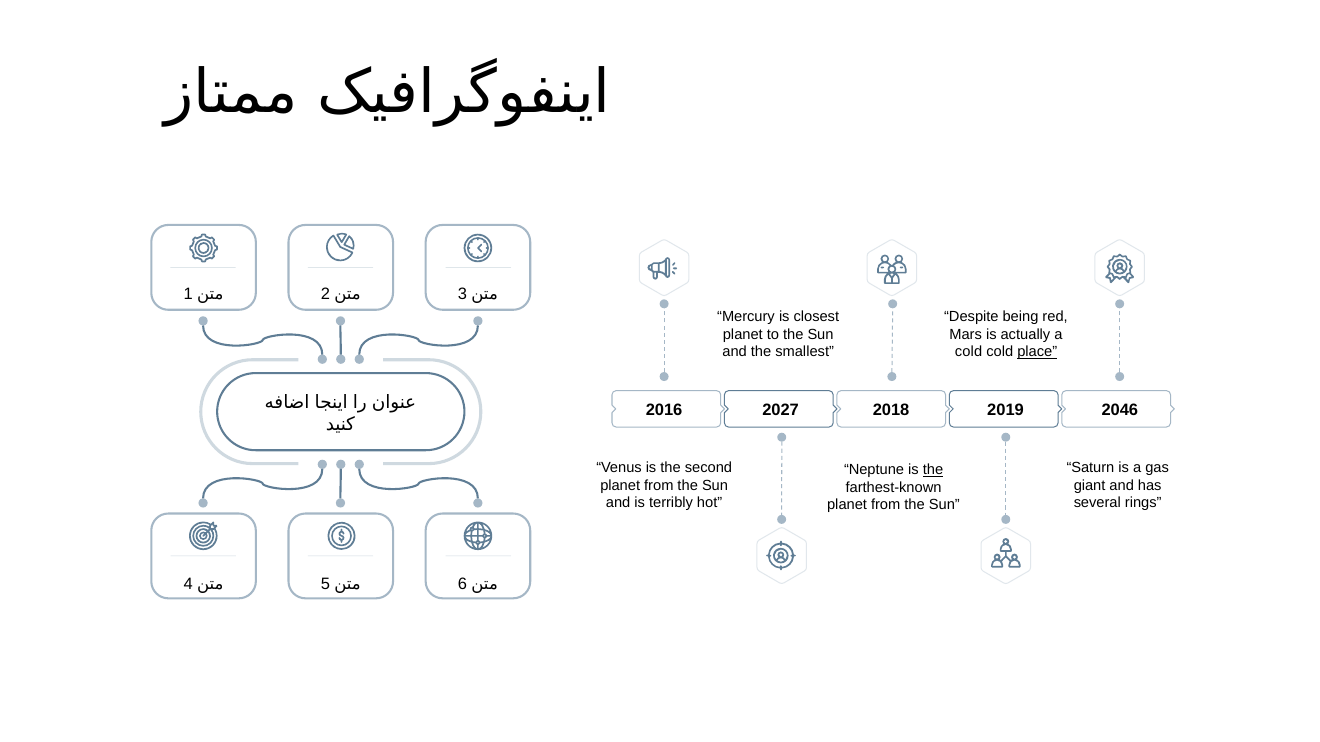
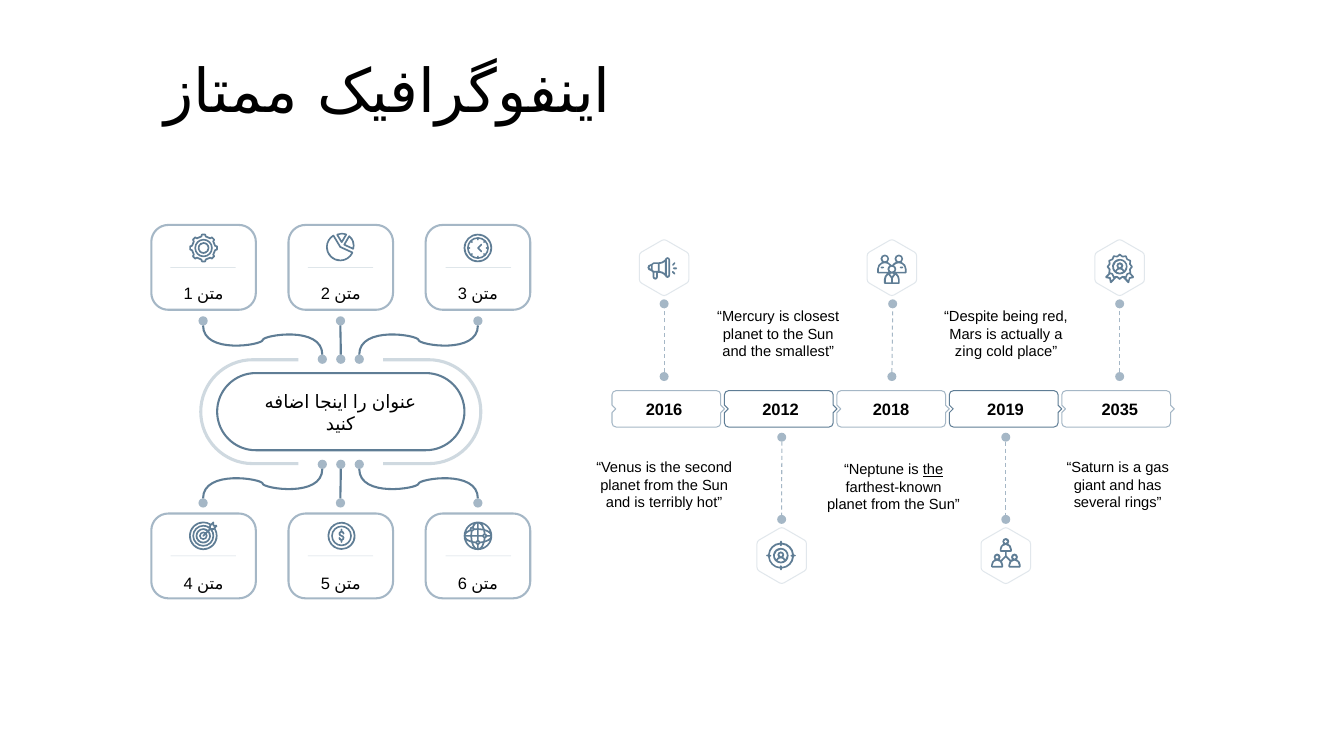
cold at (968, 352): cold -> zing
place underline: present -> none
2027: 2027 -> 2012
2046: 2046 -> 2035
